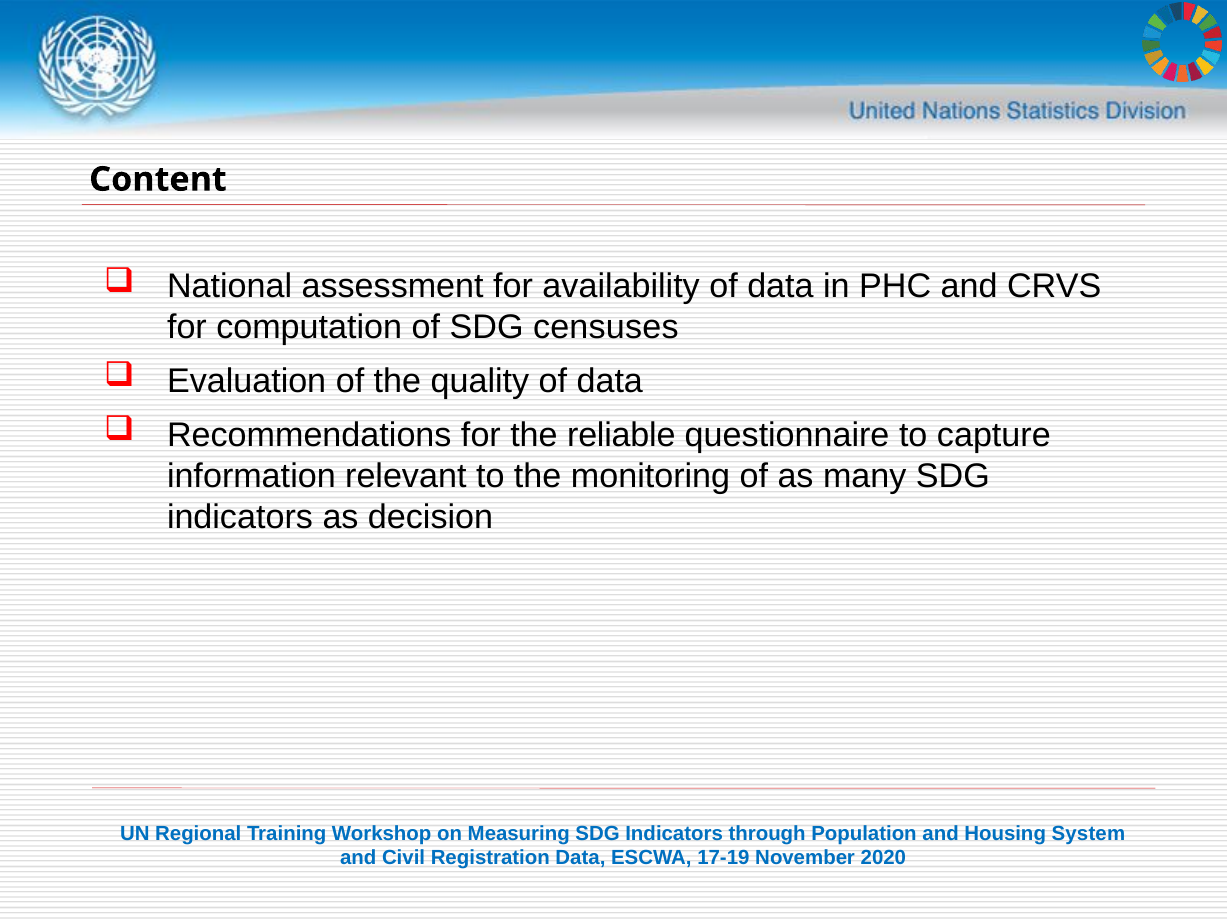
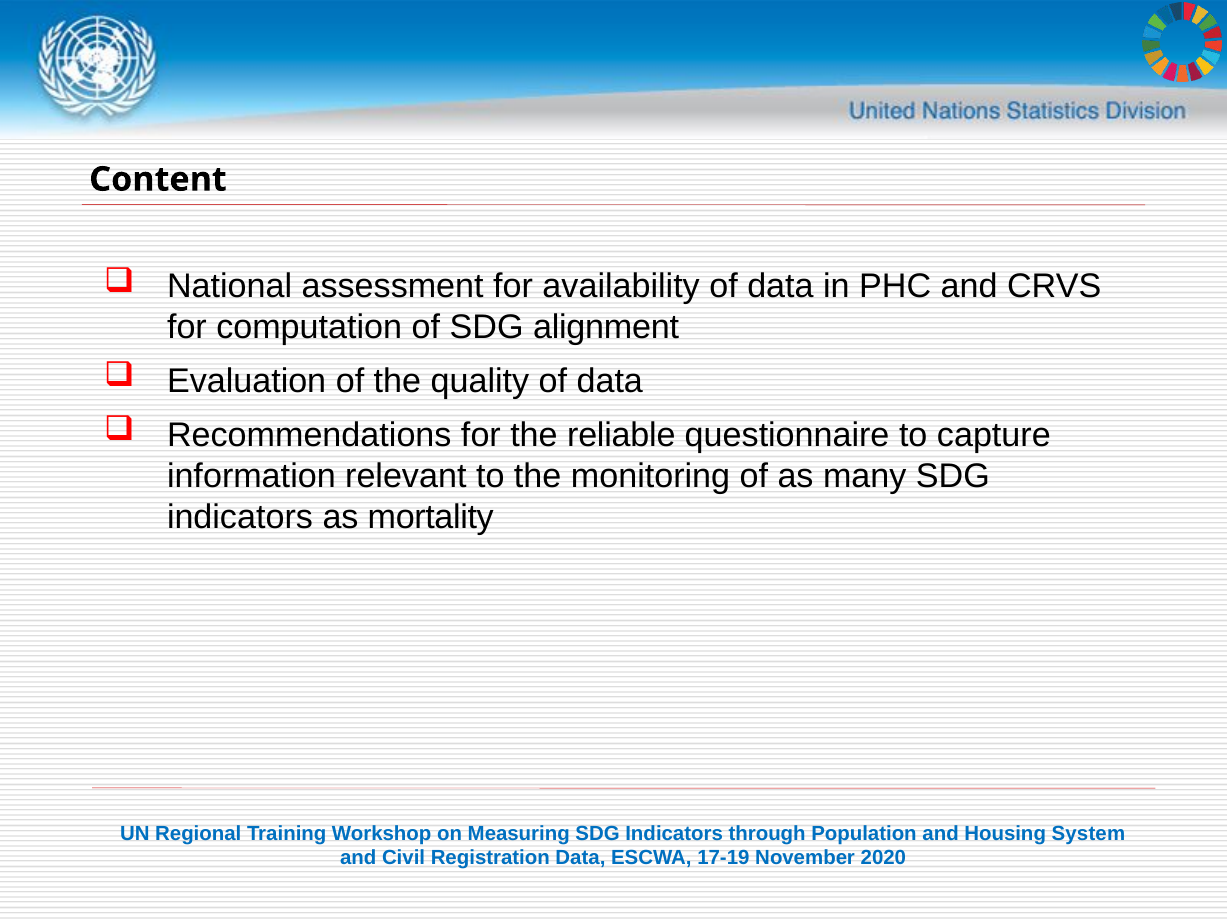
censuses: censuses -> alignment
decision: decision -> mortality
